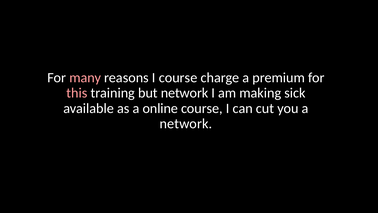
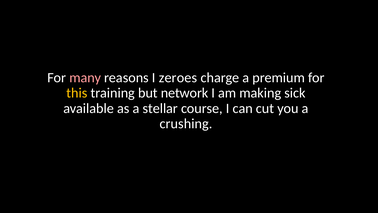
I course: course -> zeroes
this colour: pink -> yellow
online: online -> stellar
network at (186, 124): network -> crushing
